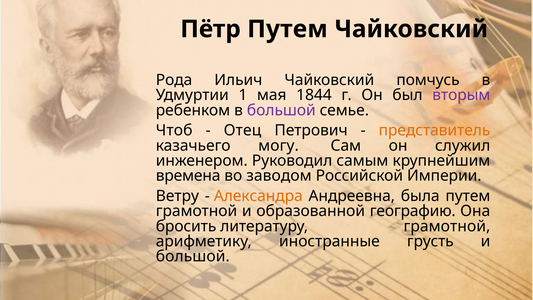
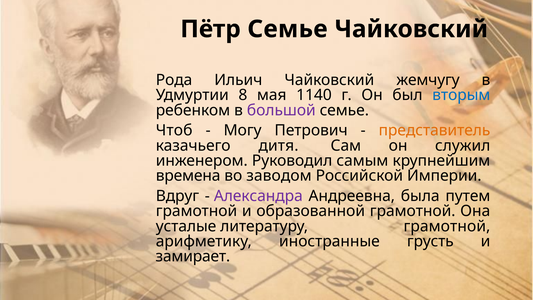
Пётр Путем: Путем -> Семье
помчусь: помчусь -> жемчугу
1: 1 -> 8
1844: 1844 -> 1140
вторым colour: purple -> blue
Отец: Отец -> Могу
могу: могу -> дитя
Ветру: Ветру -> Вдруг
Александра colour: orange -> purple
образованной географию: географию -> грамотной
бросить: бросить -> усталые
большой at (193, 256): большой -> замирает
